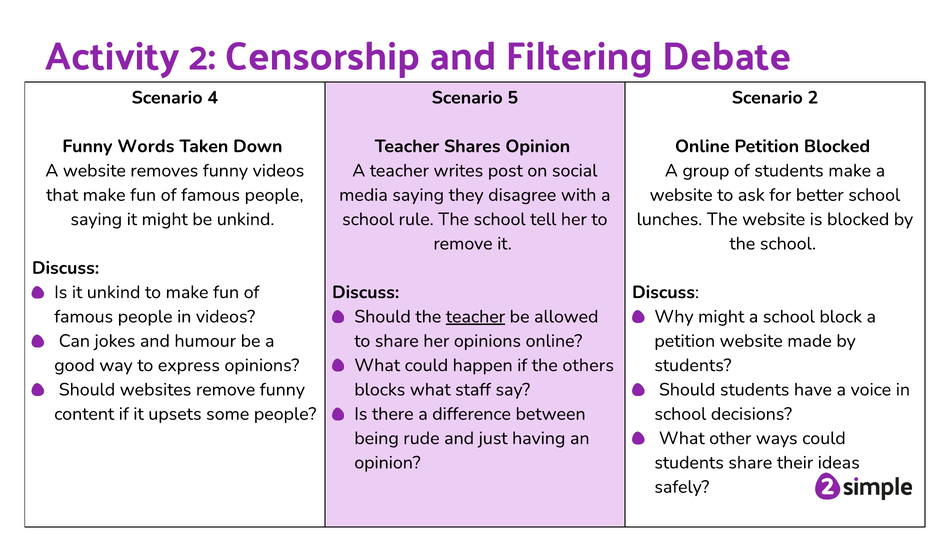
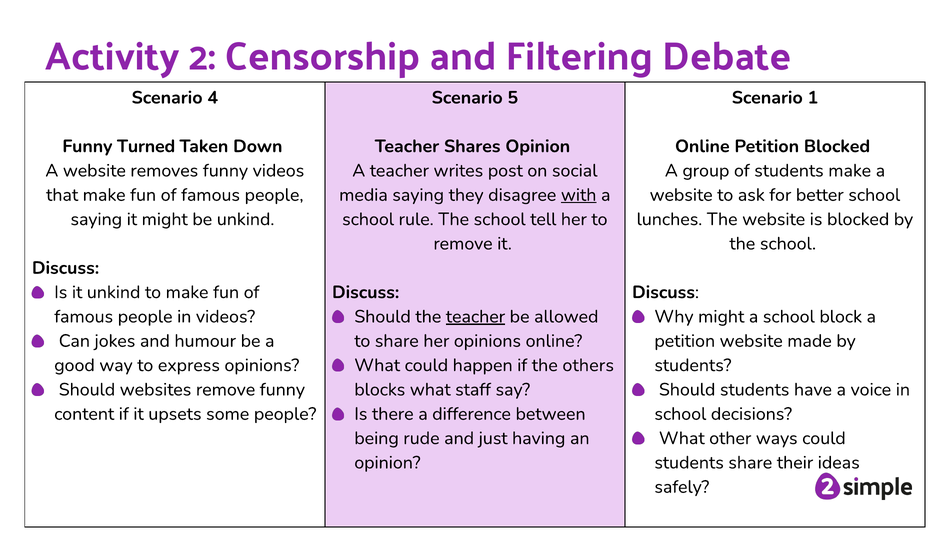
Scenario 2: 2 -> 1
Words: Words -> Turned
with underline: none -> present
